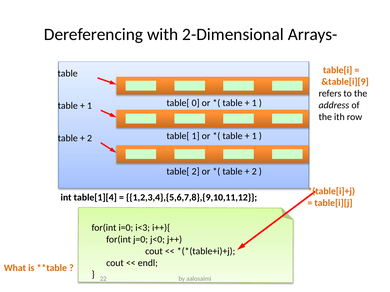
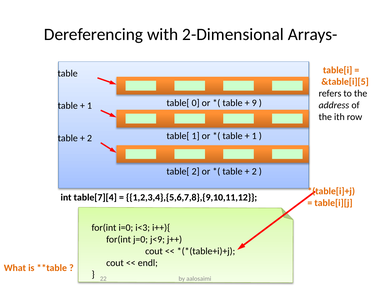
&table[i][9: &table[i][9 -> &table[i][5
1 at (254, 103): 1 -> 9
table[1][4: table[1][4 -> table[7][4
j<0: j<0 -> j<9
